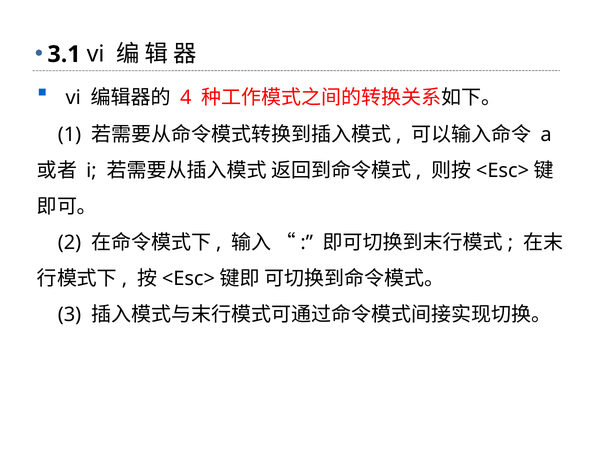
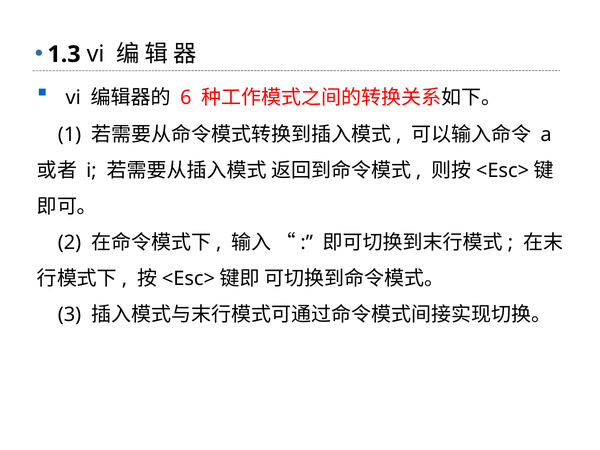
3.1: 3.1 -> 1.3
4: 4 -> 6
